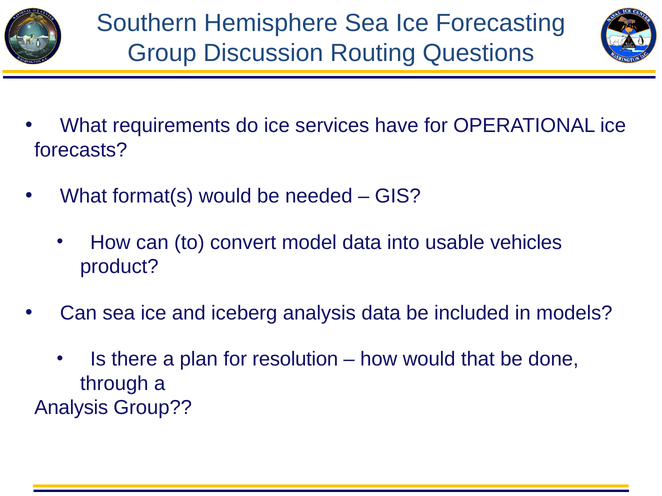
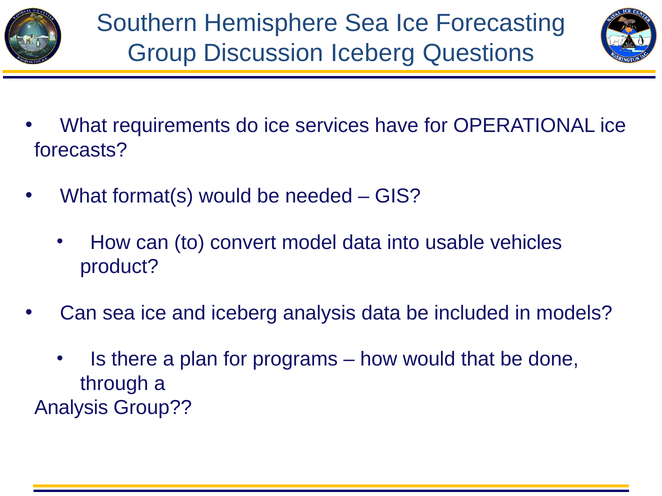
Discussion Routing: Routing -> Iceberg
resolution: resolution -> programs
